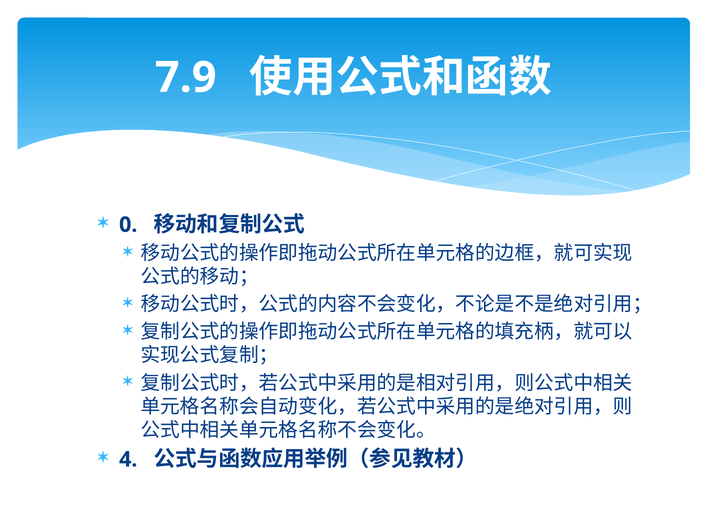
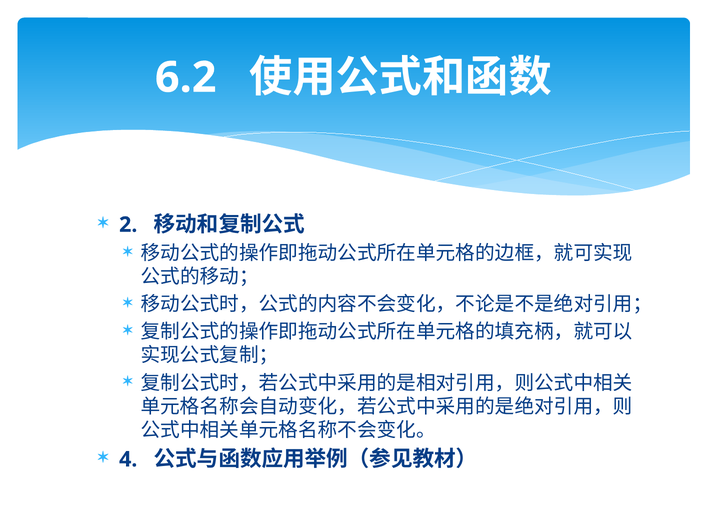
7.9: 7.9 -> 6.2
0: 0 -> 2
